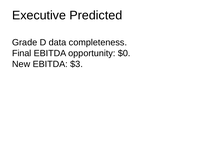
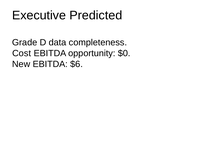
Final: Final -> Cost
$3: $3 -> $6
